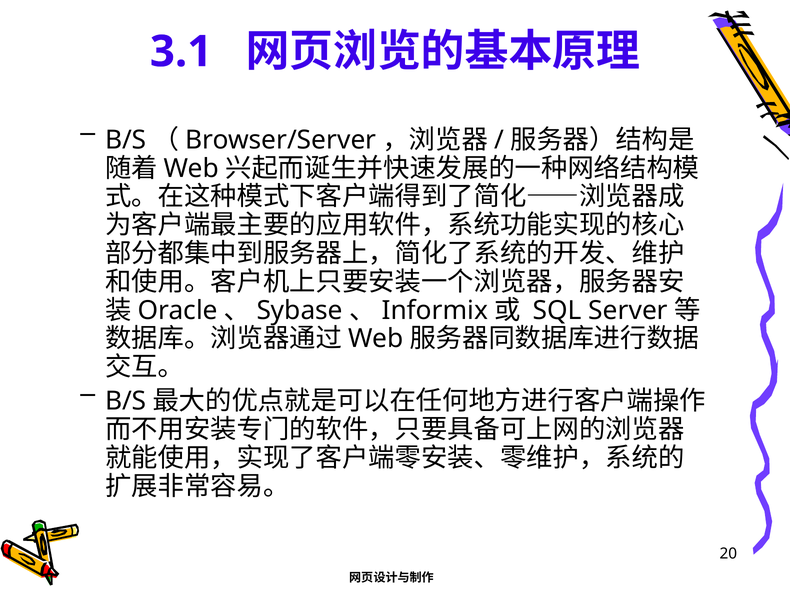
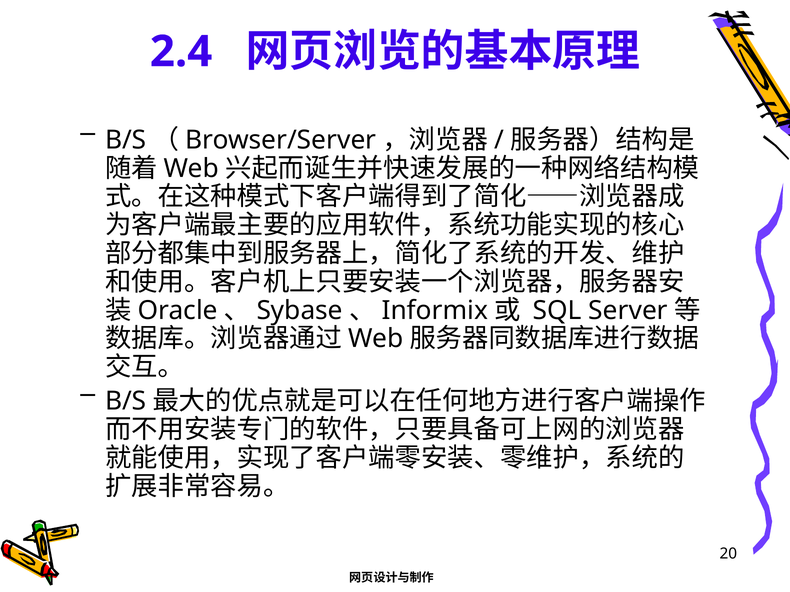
3.1: 3.1 -> 2.4
